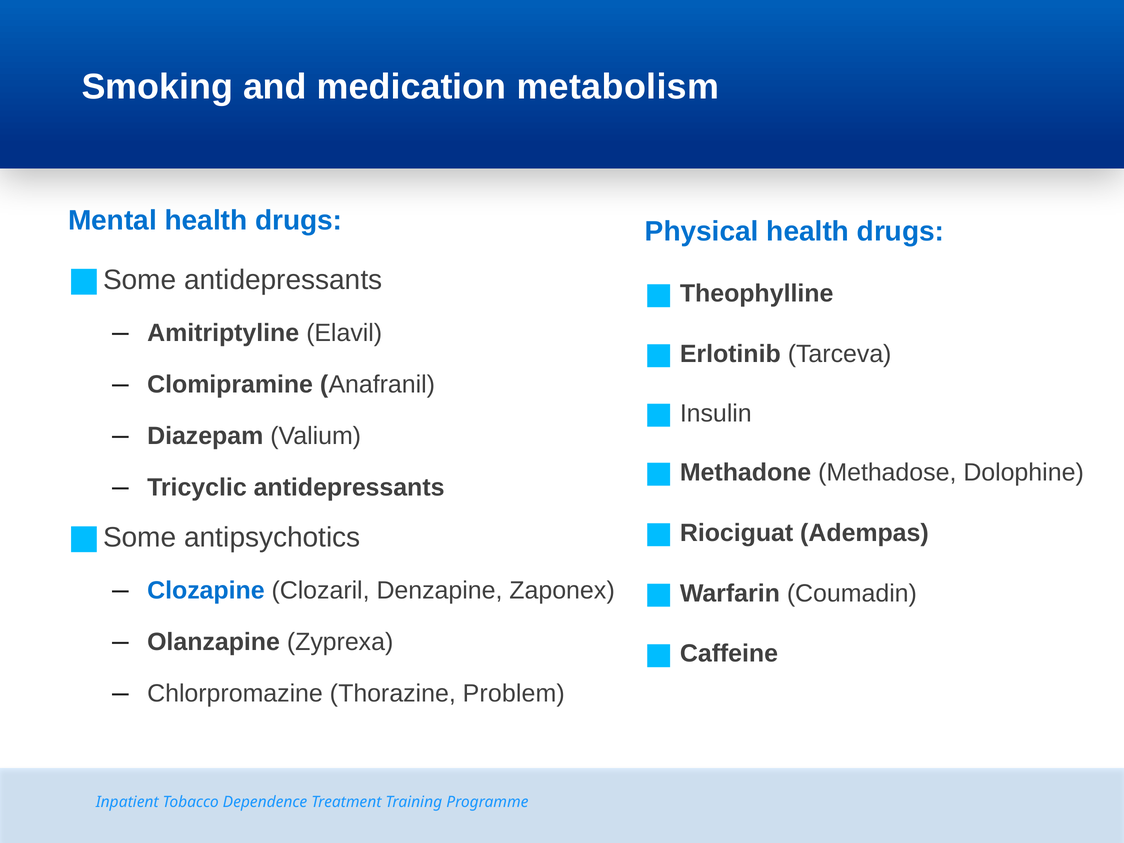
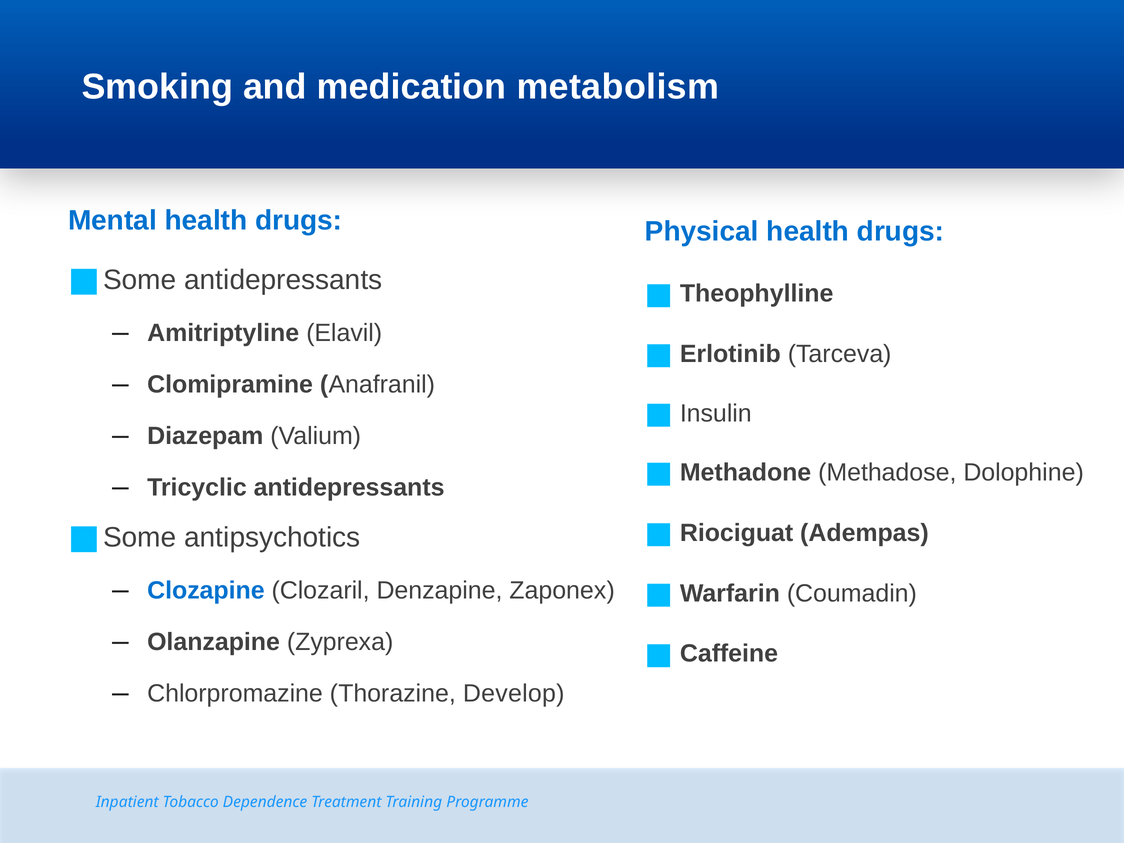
Problem: Problem -> Develop
